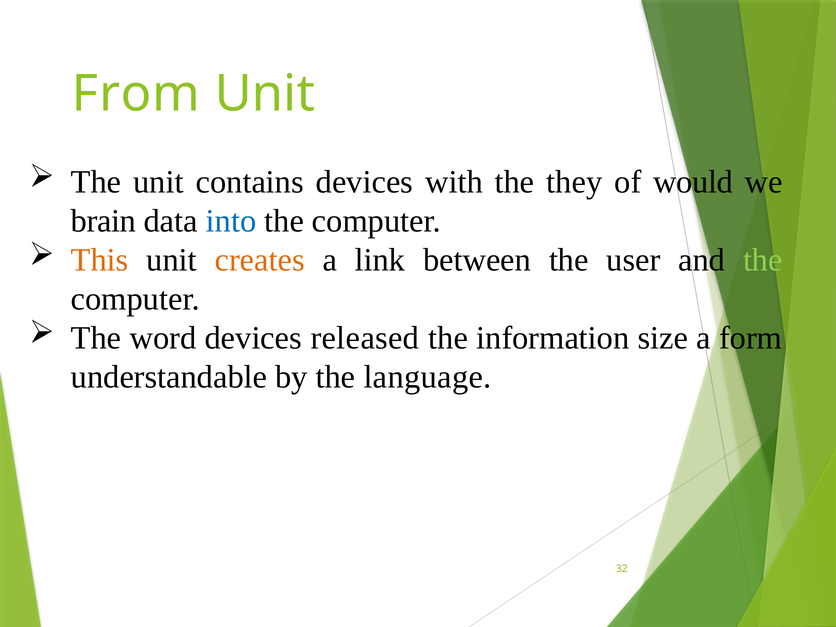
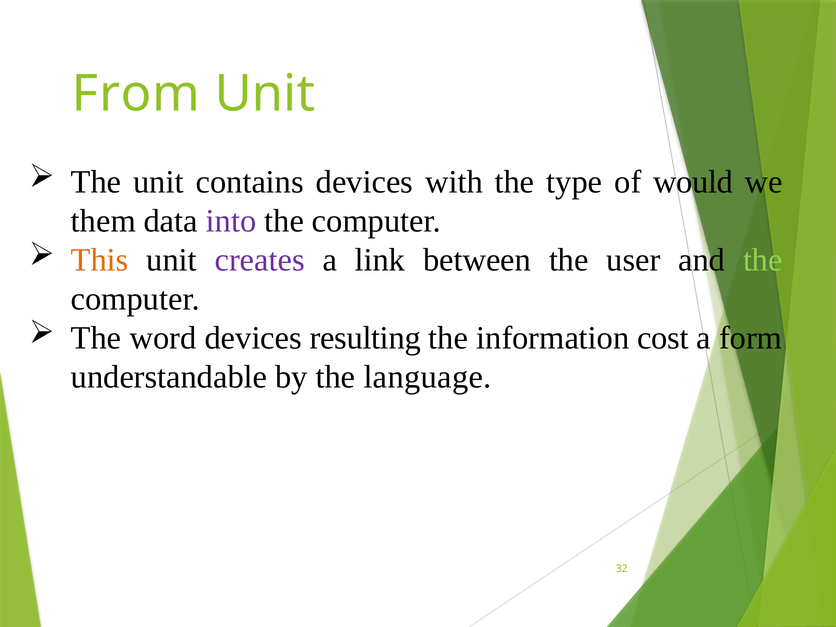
they: they -> type
brain: brain -> them
into colour: blue -> purple
creates colour: orange -> purple
released: released -> resulting
size: size -> cost
